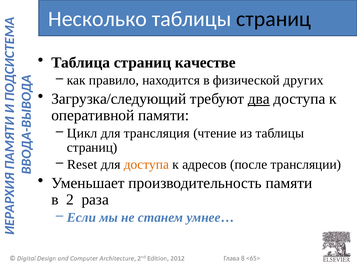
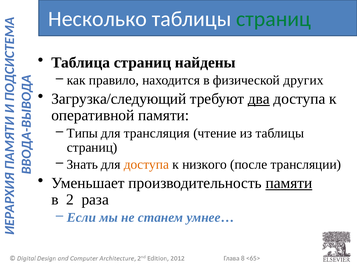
страниц at (274, 19) colour: black -> green
качестве: качестве -> найдены
Цикл: Цикл -> Типы
Reset: Reset -> Знать
адресов: адресов -> низкого
памяти at (289, 184) underline: none -> present
